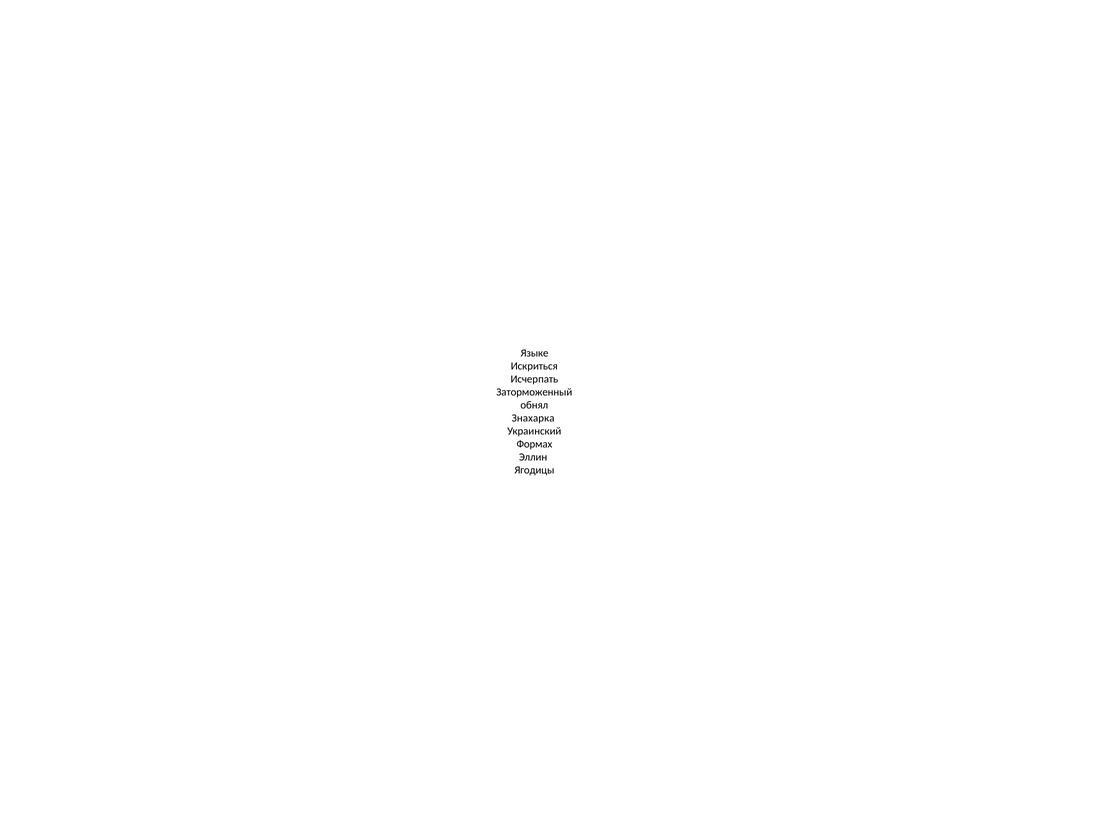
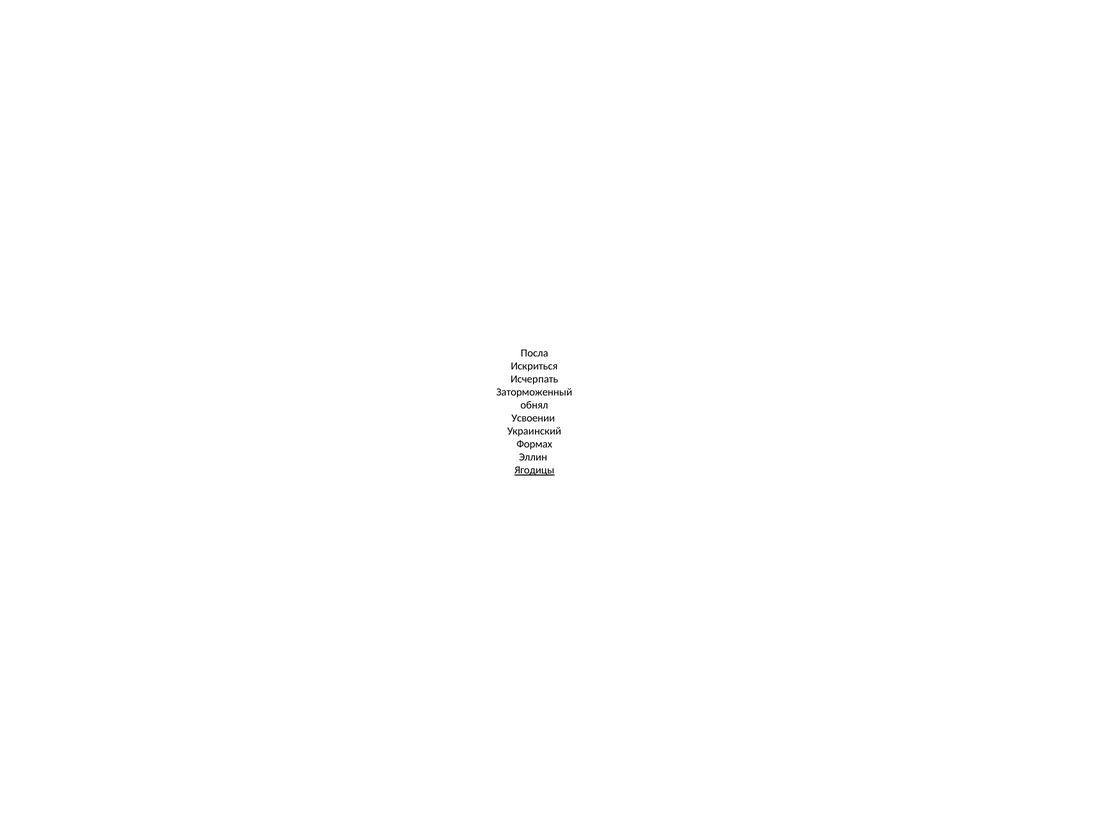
Языке: Языке -> Посла
Знахарка: Знахарка -> Усвоении
Ягодицы underline: none -> present
